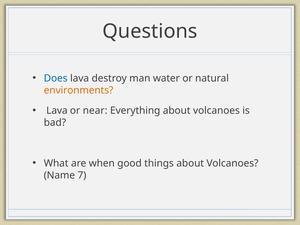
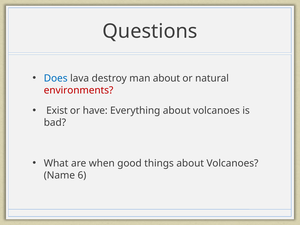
man water: water -> about
environments colour: orange -> red
Lava at (57, 111): Lava -> Exist
near: near -> have
7: 7 -> 6
